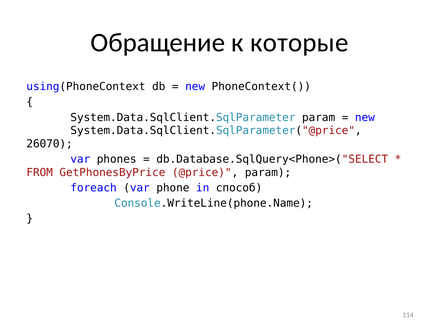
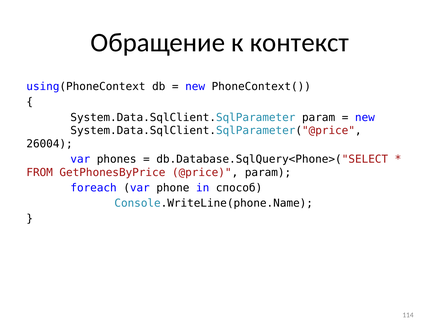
которые: которые -> контекст
26070: 26070 -> 26004
